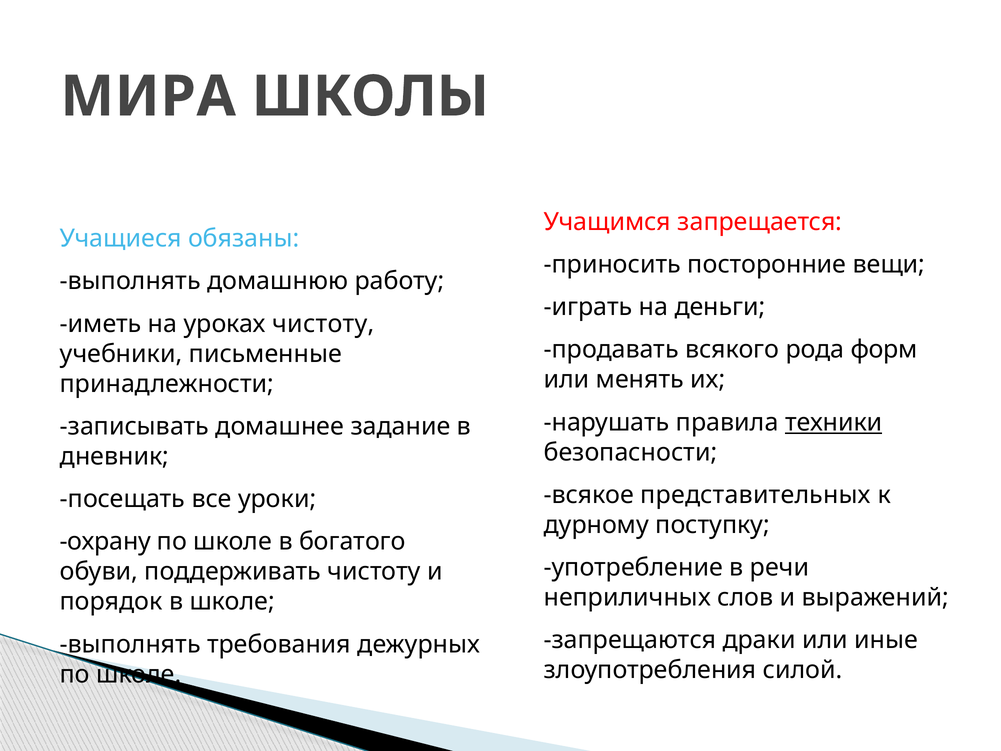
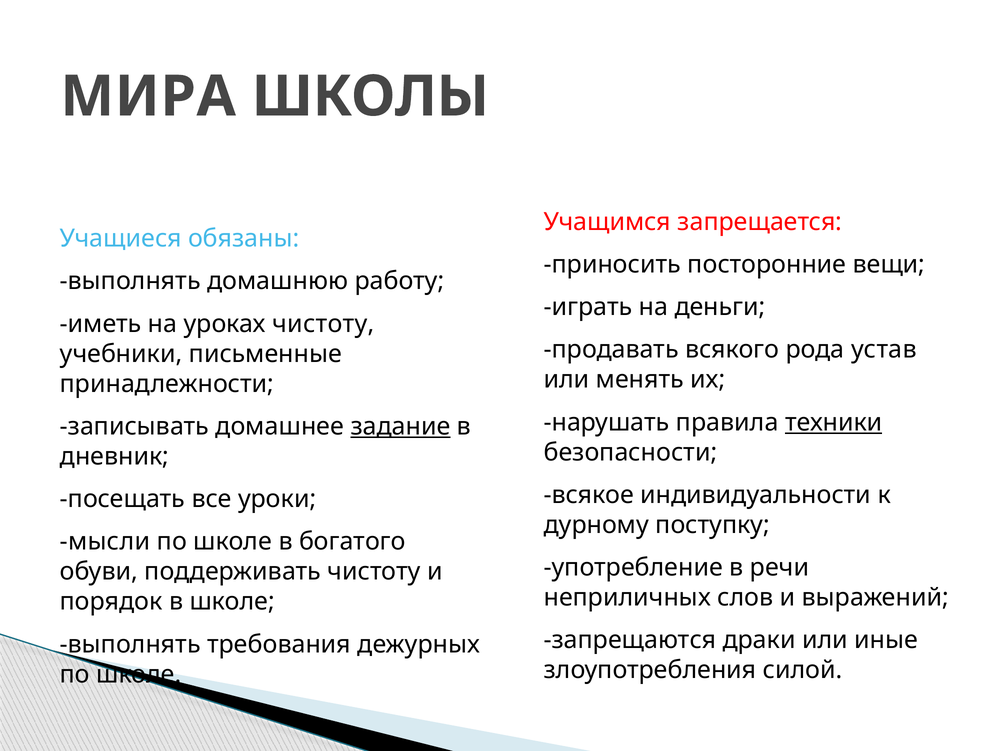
форм: форм -> устав
задание underline: none -> present
представительных: представительных -> индивидуальности
охрану: охрану -> мысли
